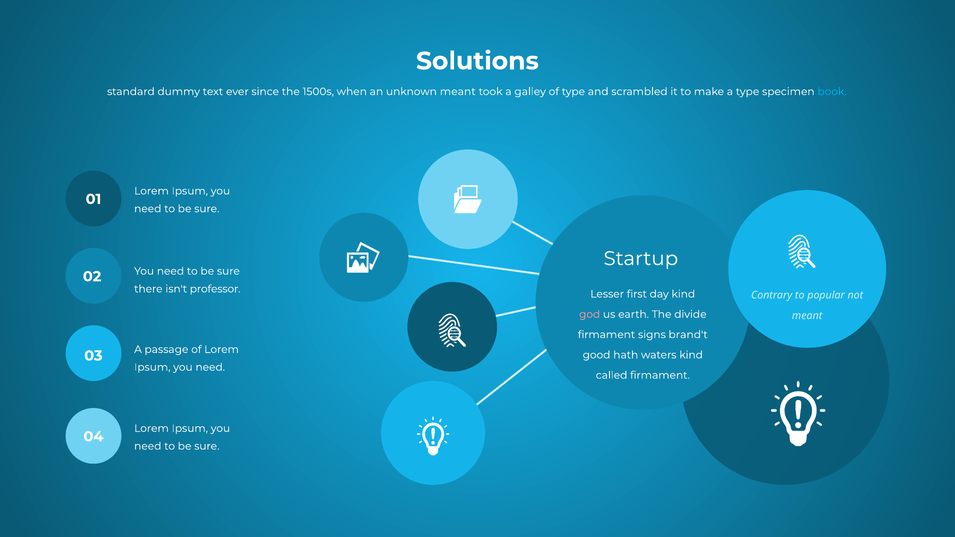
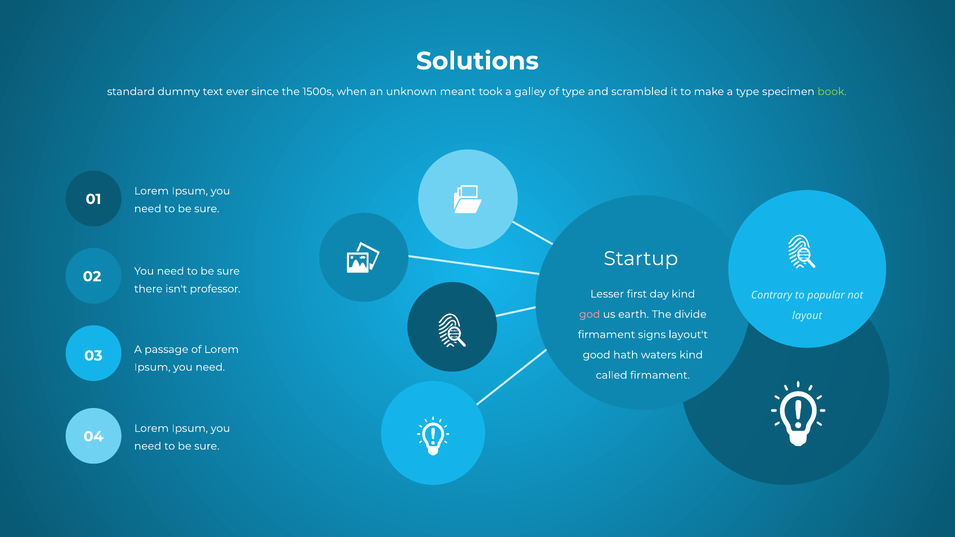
book colour: light blue -> light green
meant at (807, 316): meant -> layout
brand't: brand't -> layout't
